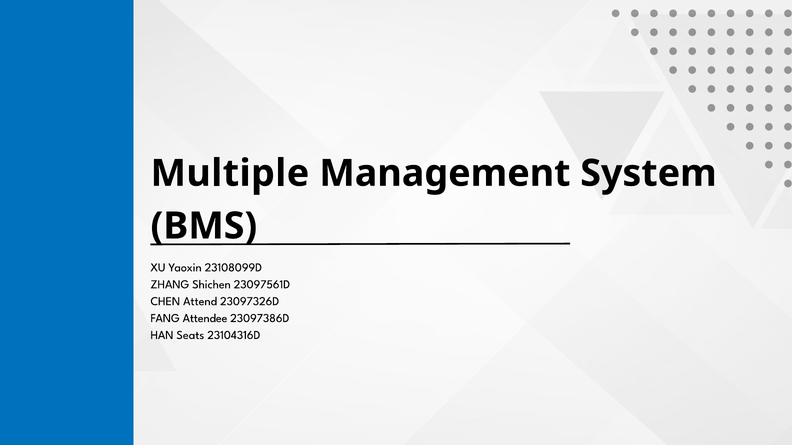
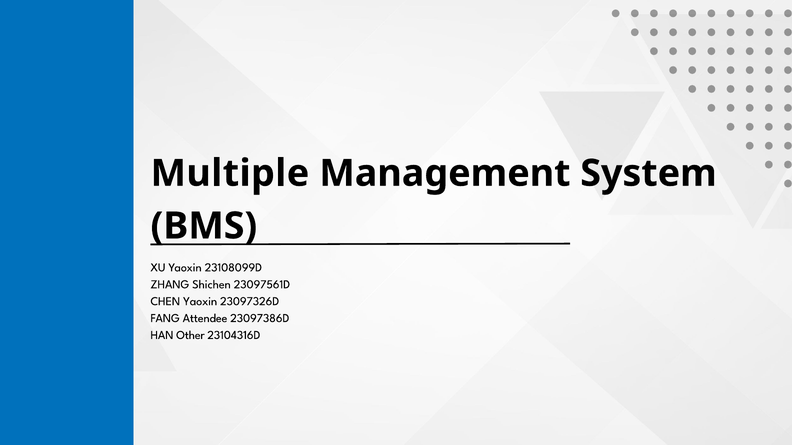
CHEN Attend: Attend -> Yaoxin
Seats: Seats -> Other
